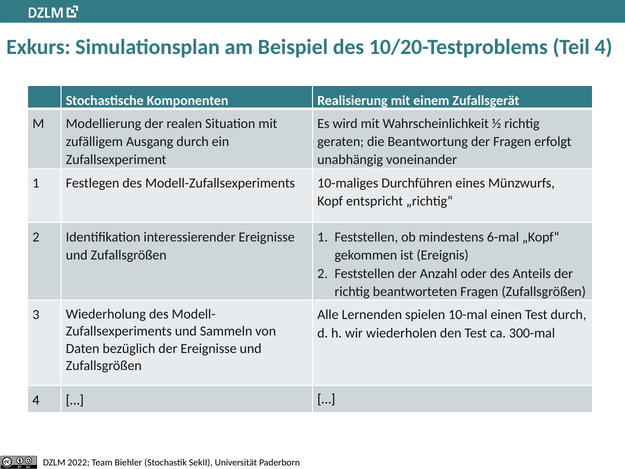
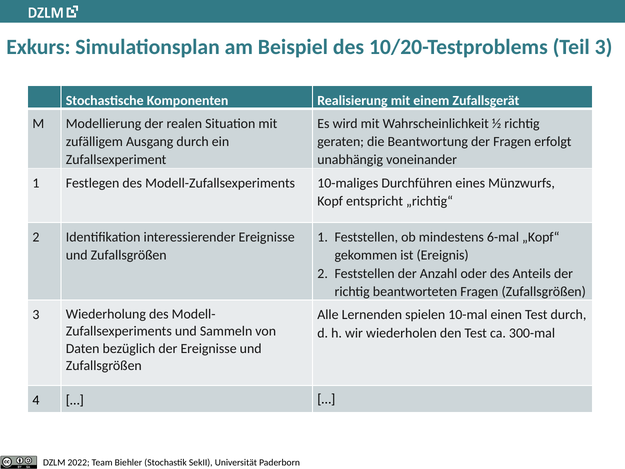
Teil 4: 4 -> 3
